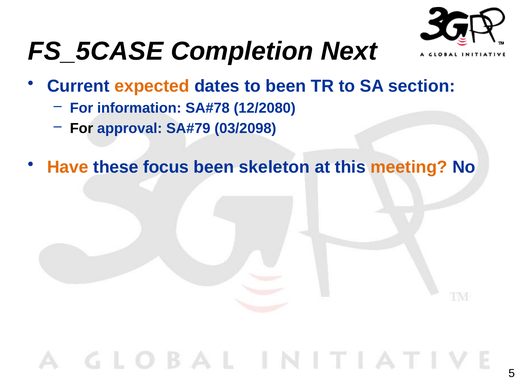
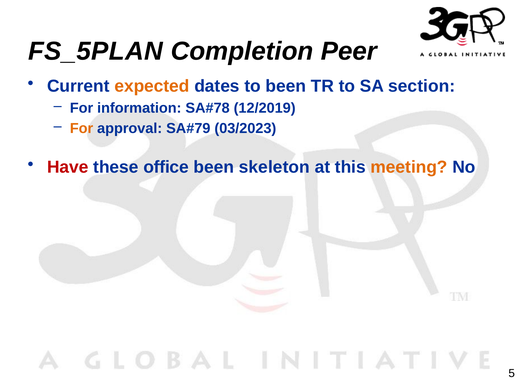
FS_5CASE: FS_5CASE -> FS_5PLAN
Next: Next -> Peer
12/2080: 12/2080 -> 12/2019
For at (82, 128) colour: black -> orange
03/2098: 03/2098 -> 03/2023
Have colour: orange -> red
focus: focus -> office
